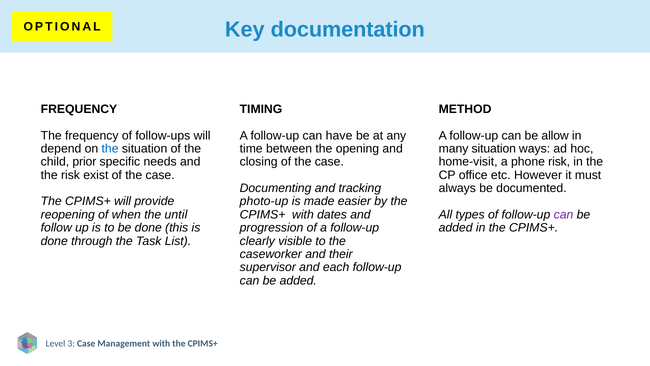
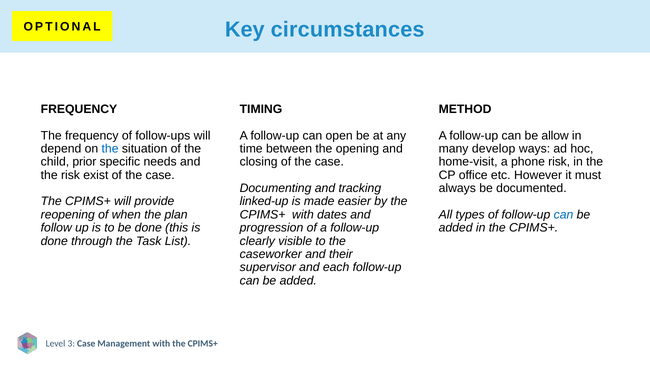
documentation: documentation -> circumstances
have: have -> open
many situation: situation -> develop
photo-up: photo-up -> linked-up
until: until -> plan
can at (563, 214) colour: purple -> blue
